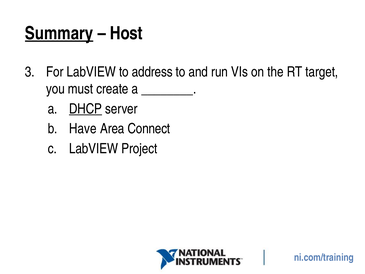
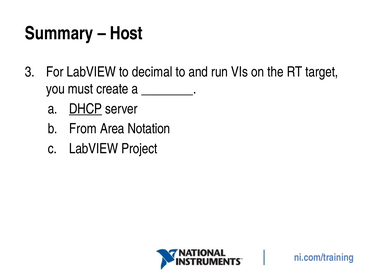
Summary underline: present -> none
address: address -> decimal
Have: Have -> From
Connect: Connect -> Notation
